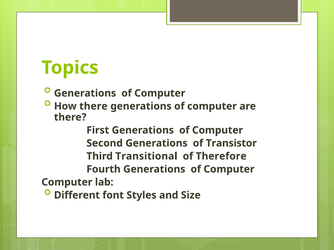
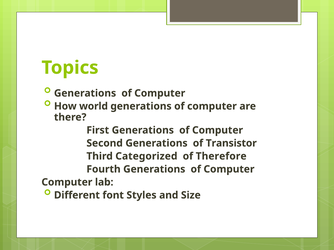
How there: there -> world
Transitional: Transitional -> Categorized
